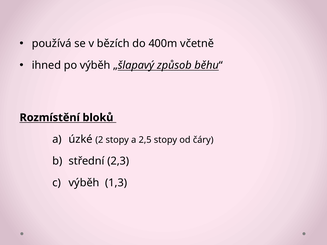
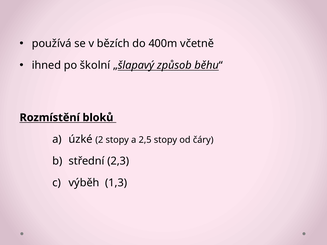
po výběh: výběh -> školní
